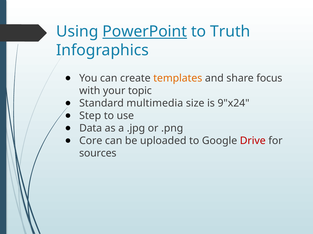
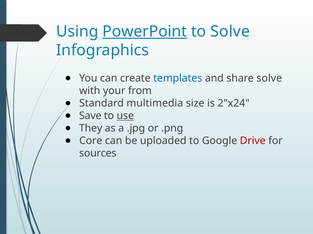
to Truth: Truth -> Solve
templates colour: orange -> blue
share focus: focus -> solve
topic: topic -> from
9"x24: 9"x24 -> 2"x24
Step: Step -> Save
use underline: none -> present
Data: Data -> They
